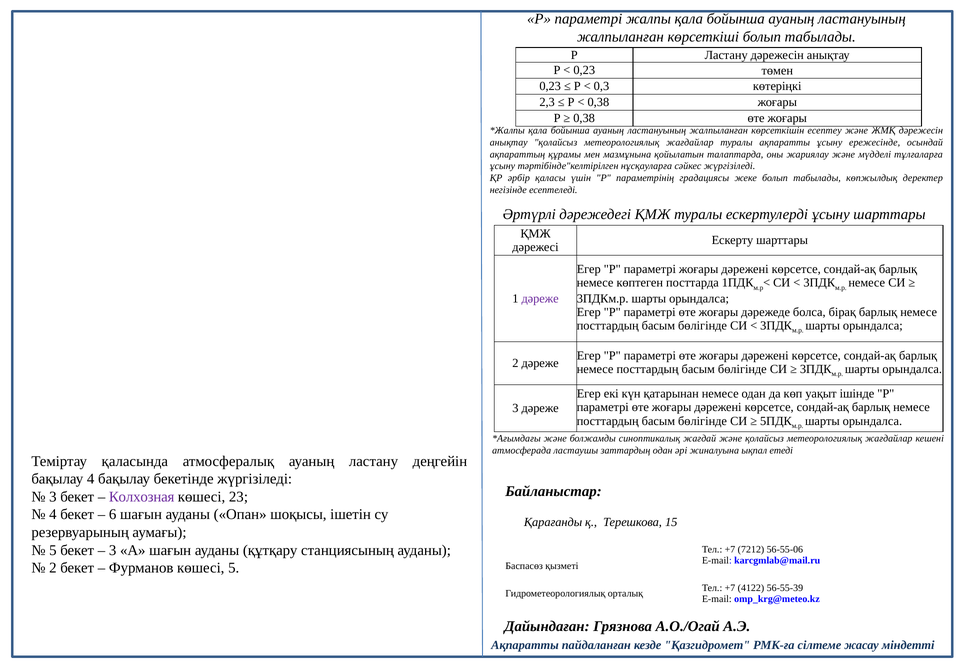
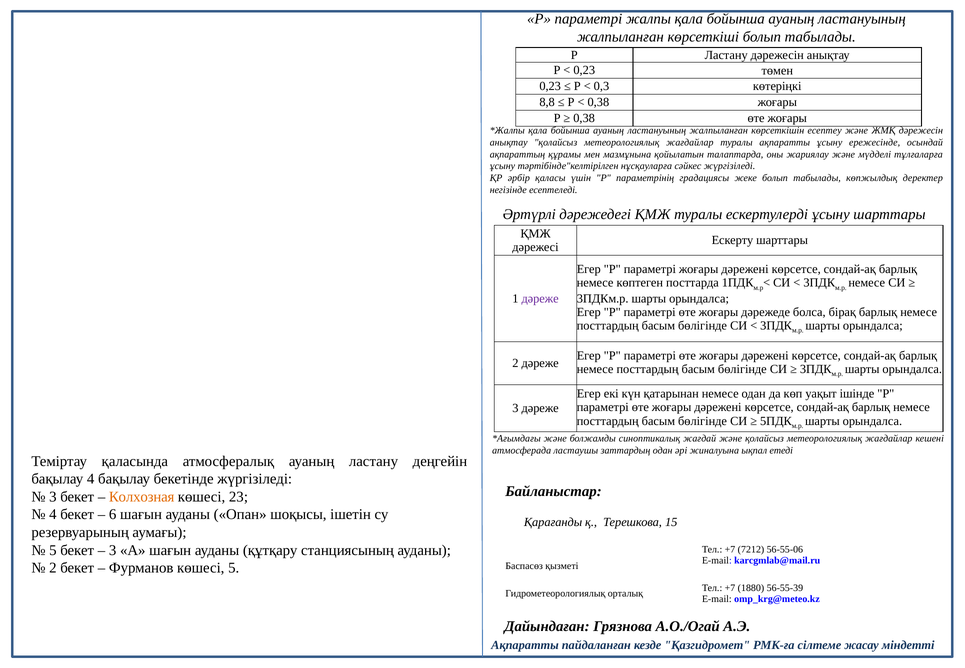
2,3: 2,3 -> 8,8
Колхозная colour: purple -> orange
4122: 4122 -> 1880
